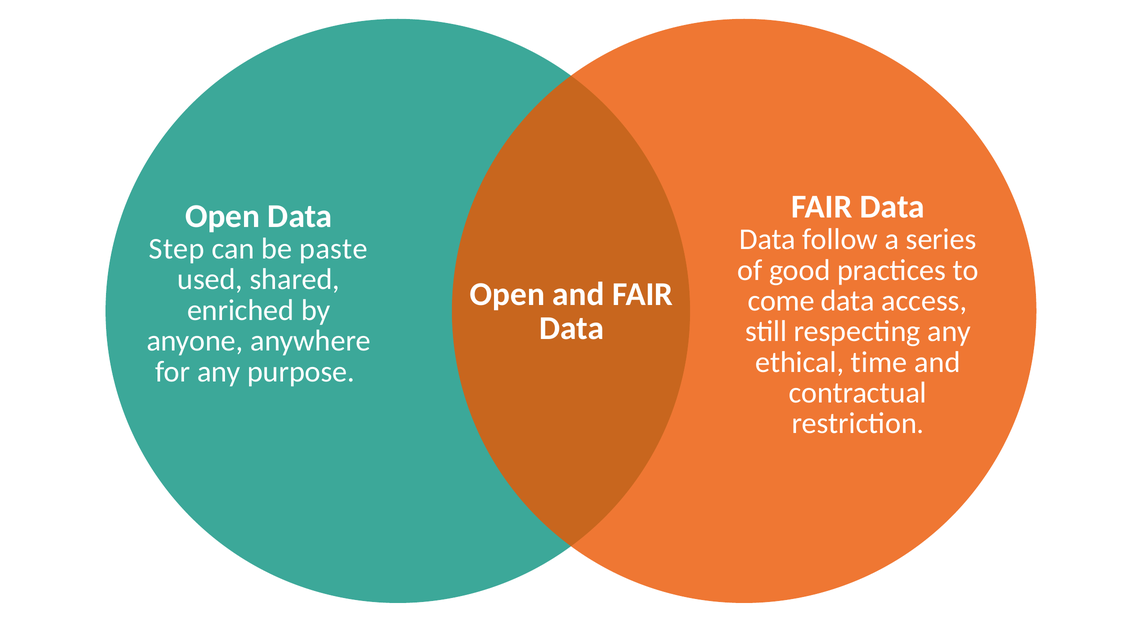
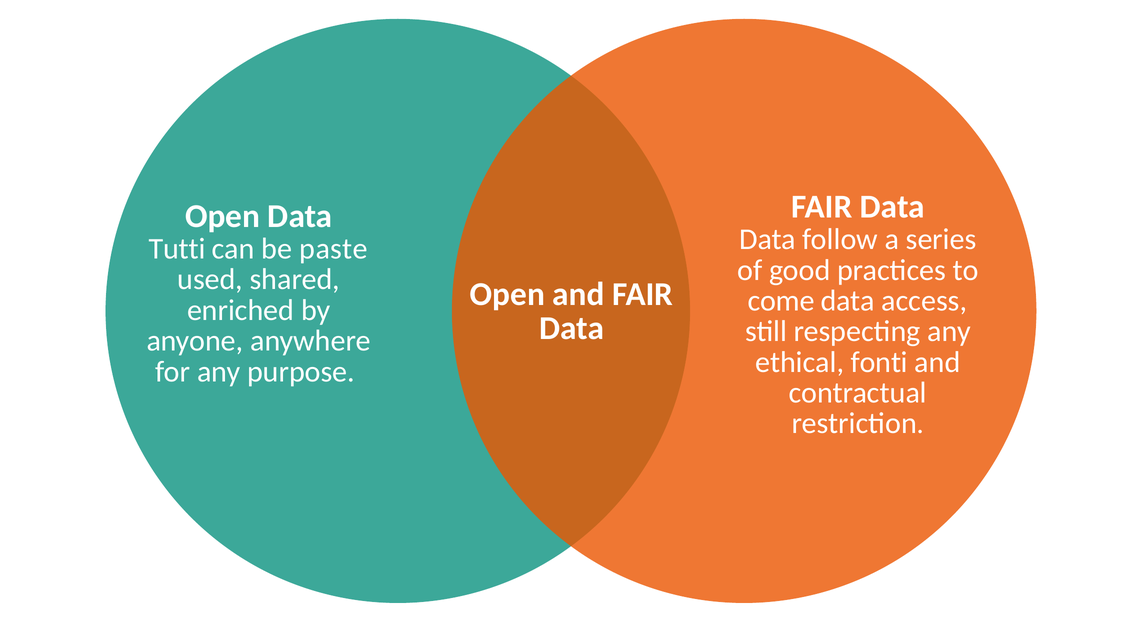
Step: Step -> Tutti
time: time -> fonti
